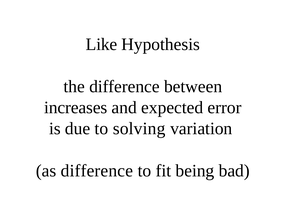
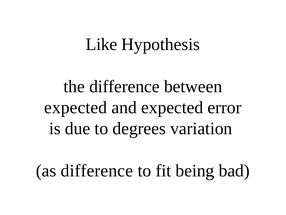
increases at (76, 107): increases -> expected
solving: solving -> degrees
